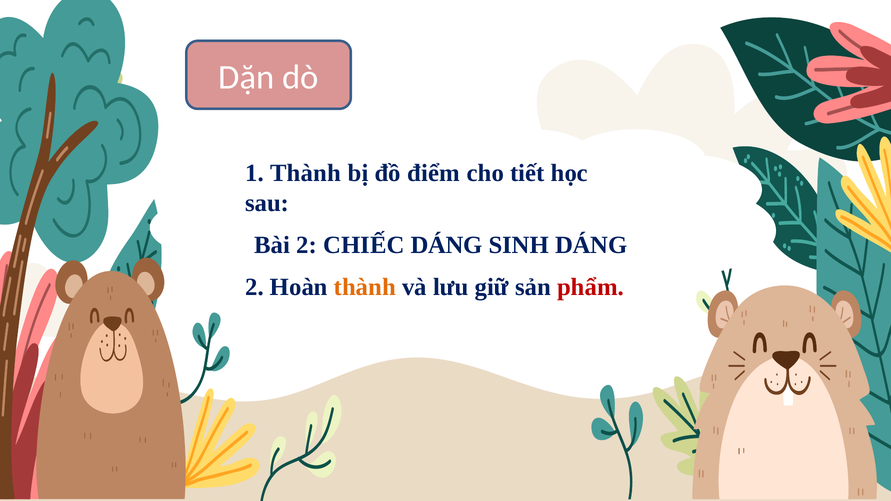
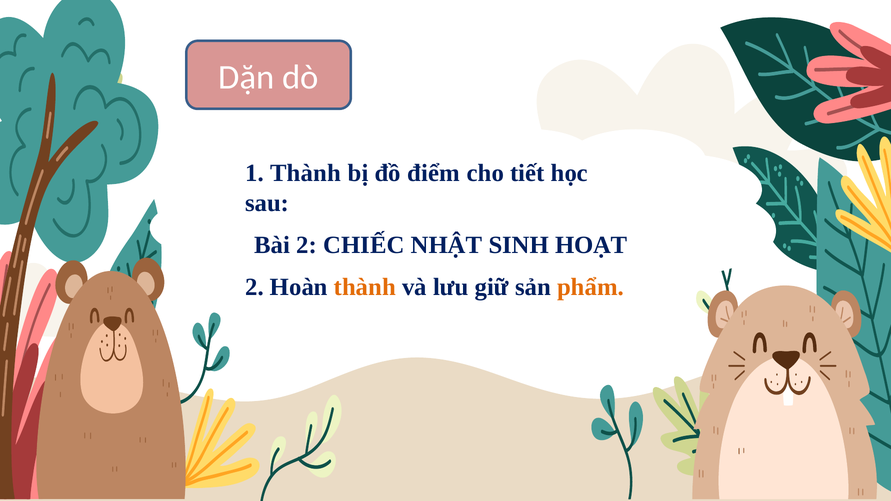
CHIẾC DÁNG: DÁNG -> NHẬT
SINH DÁNG: DÁNG -> HOẠT
phẩm colour: red -> orange
